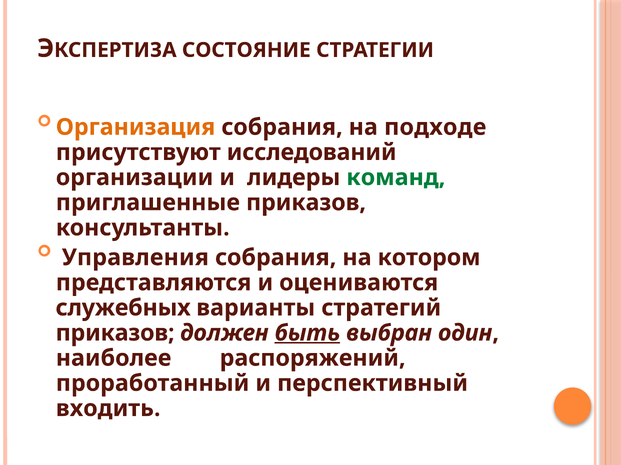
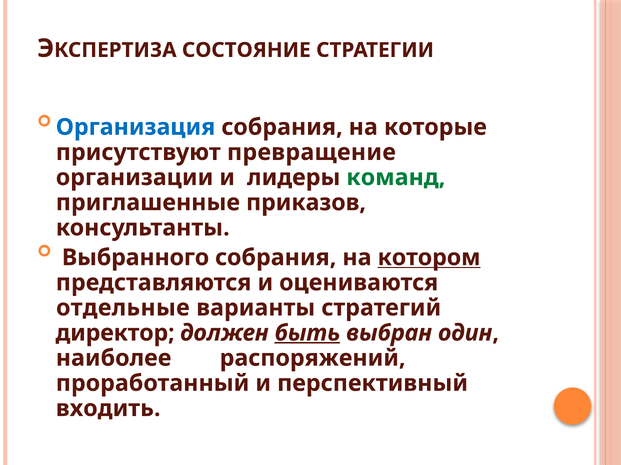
Организация colour: orange -> blue
подходе: подходе -> которые
исследований: исследований -> превращение
Управления: Управления -> Выбранного
котором underline: none -> present
служебных: служебных -> отдельные
приказов at (115, 333): приказов -> директор
